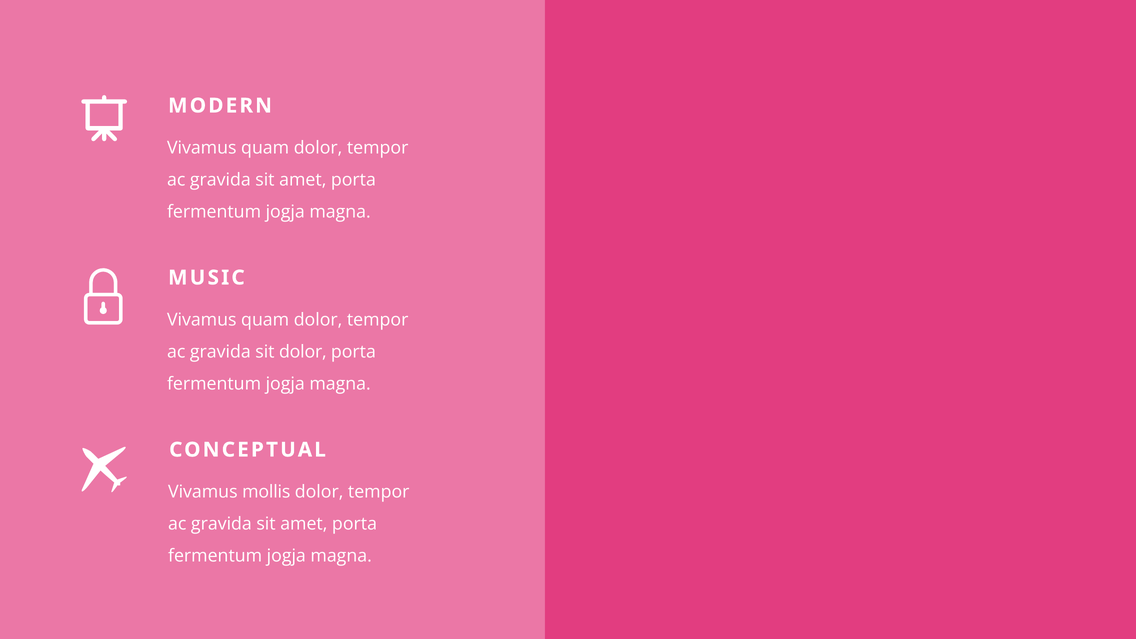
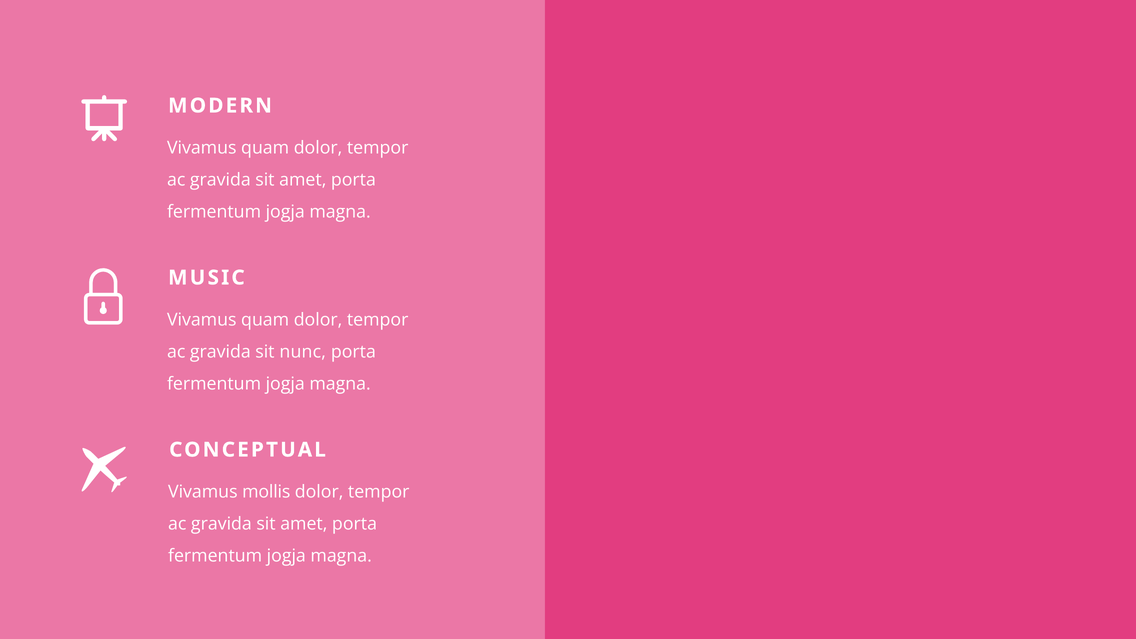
sit dolor: dolor -> nunc
